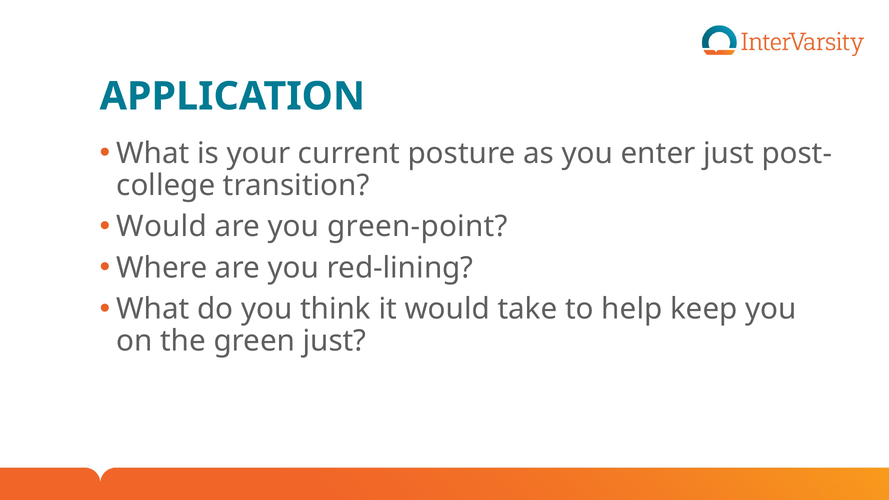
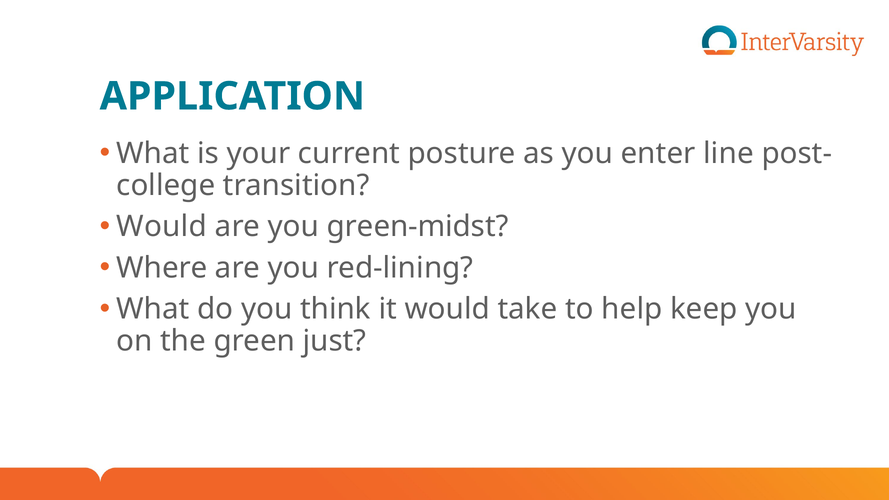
enter just: just -> line
green-point: green-point -> green-midst
